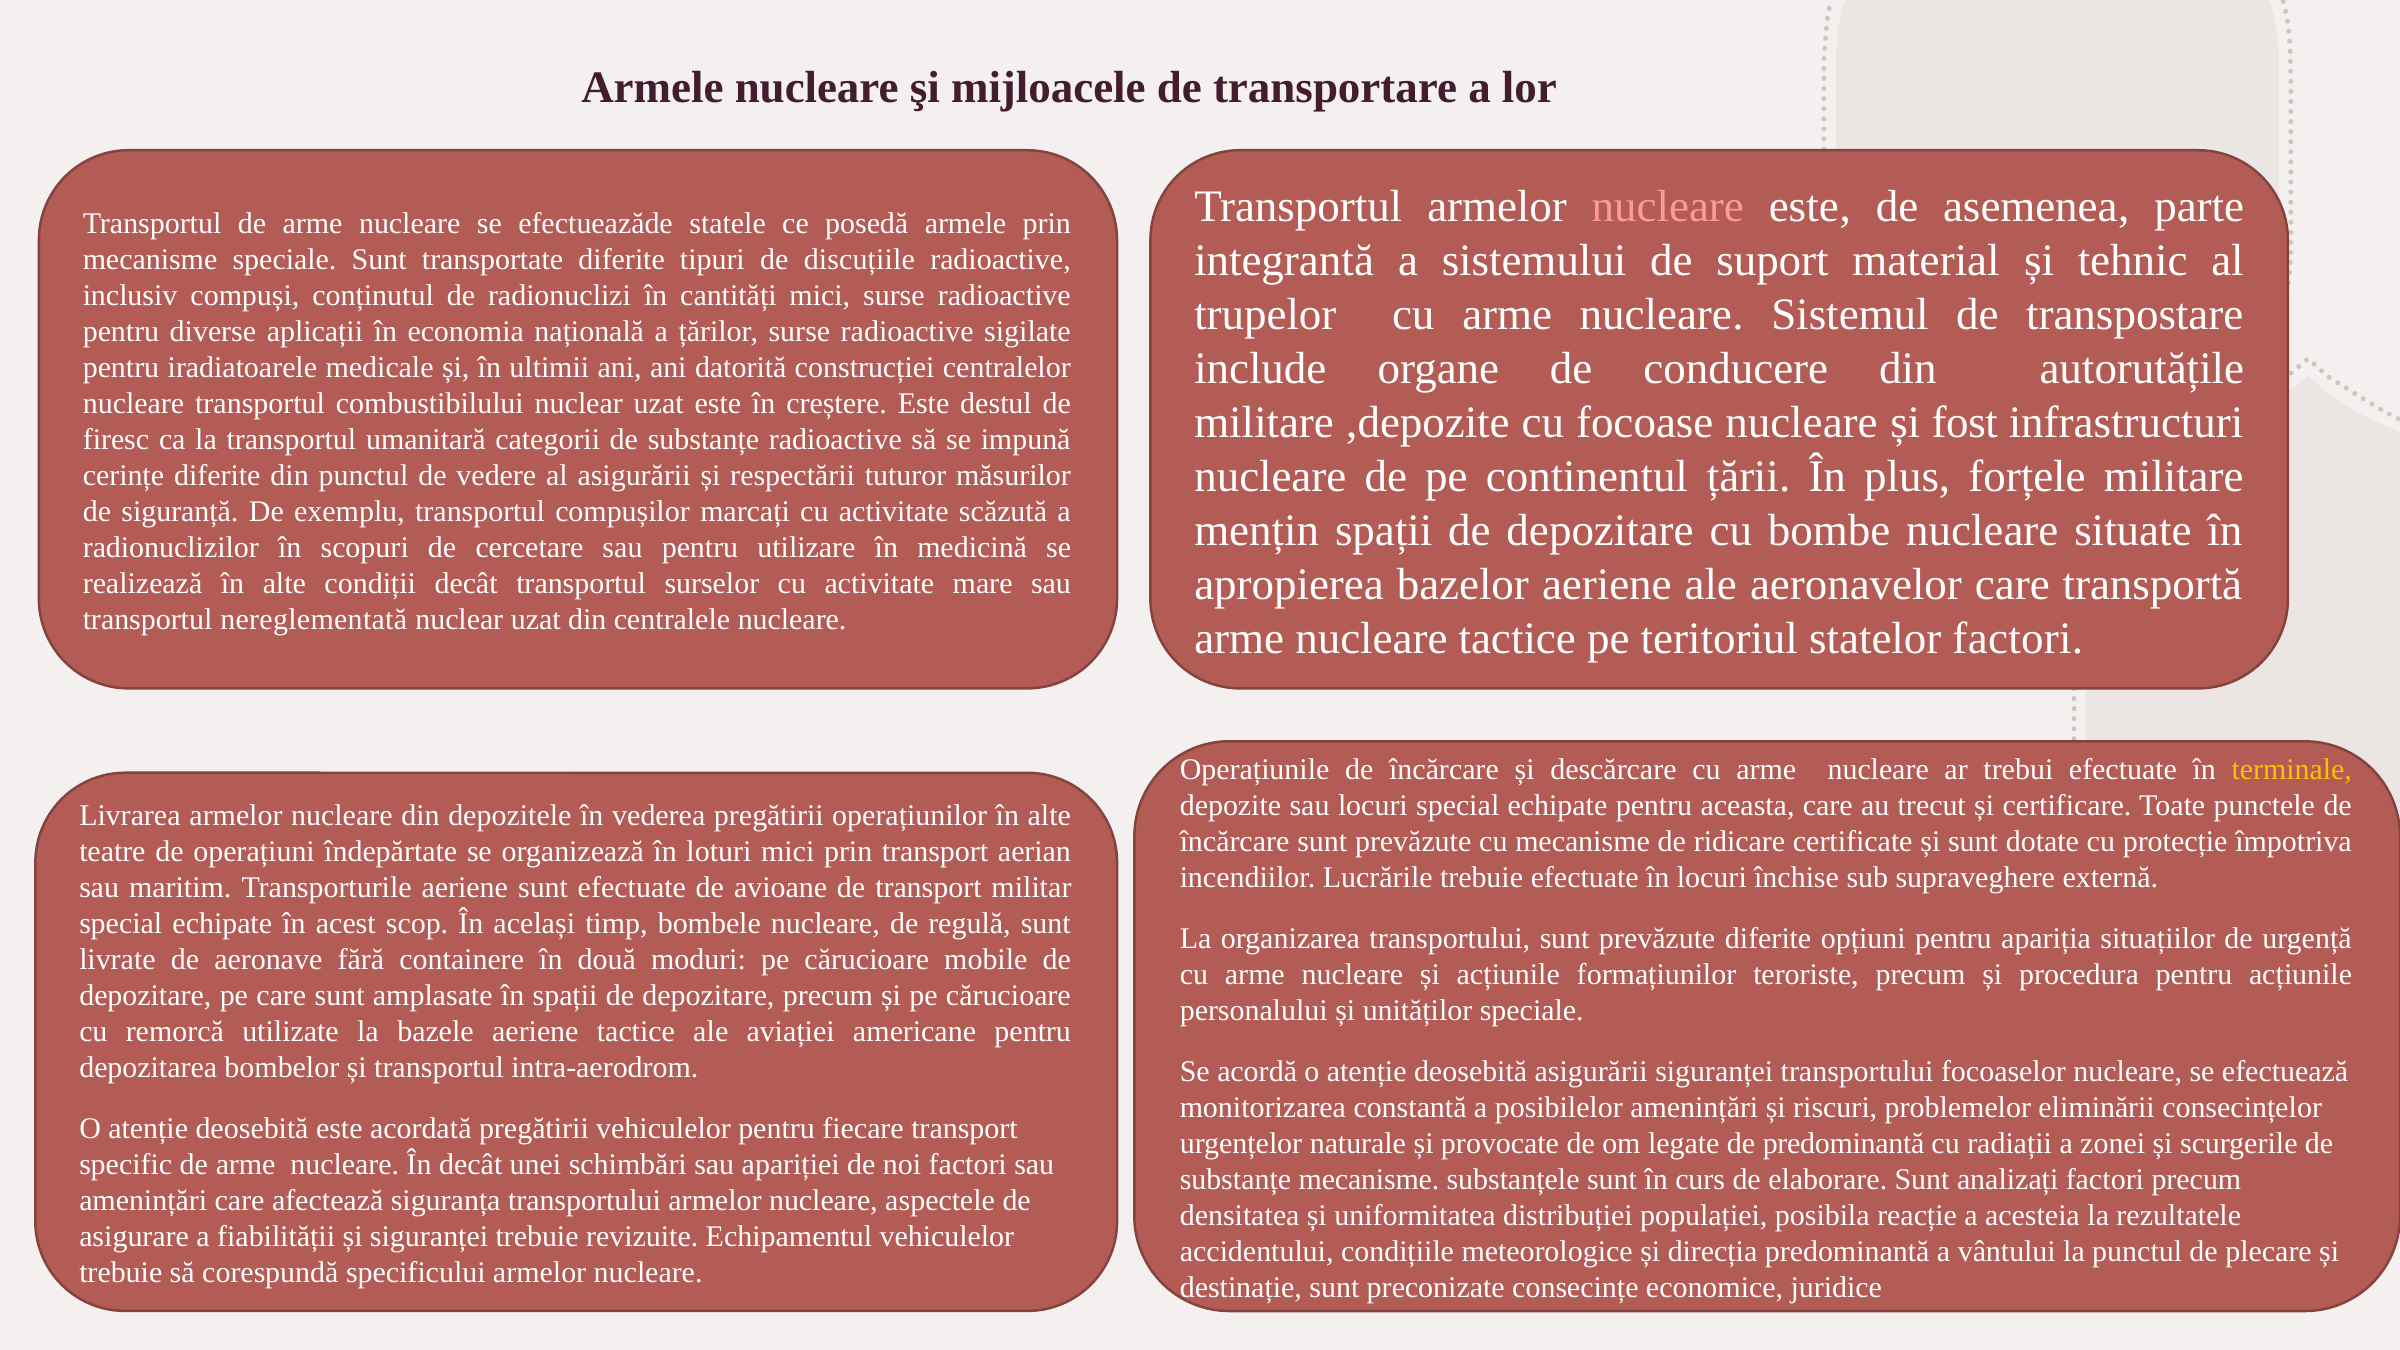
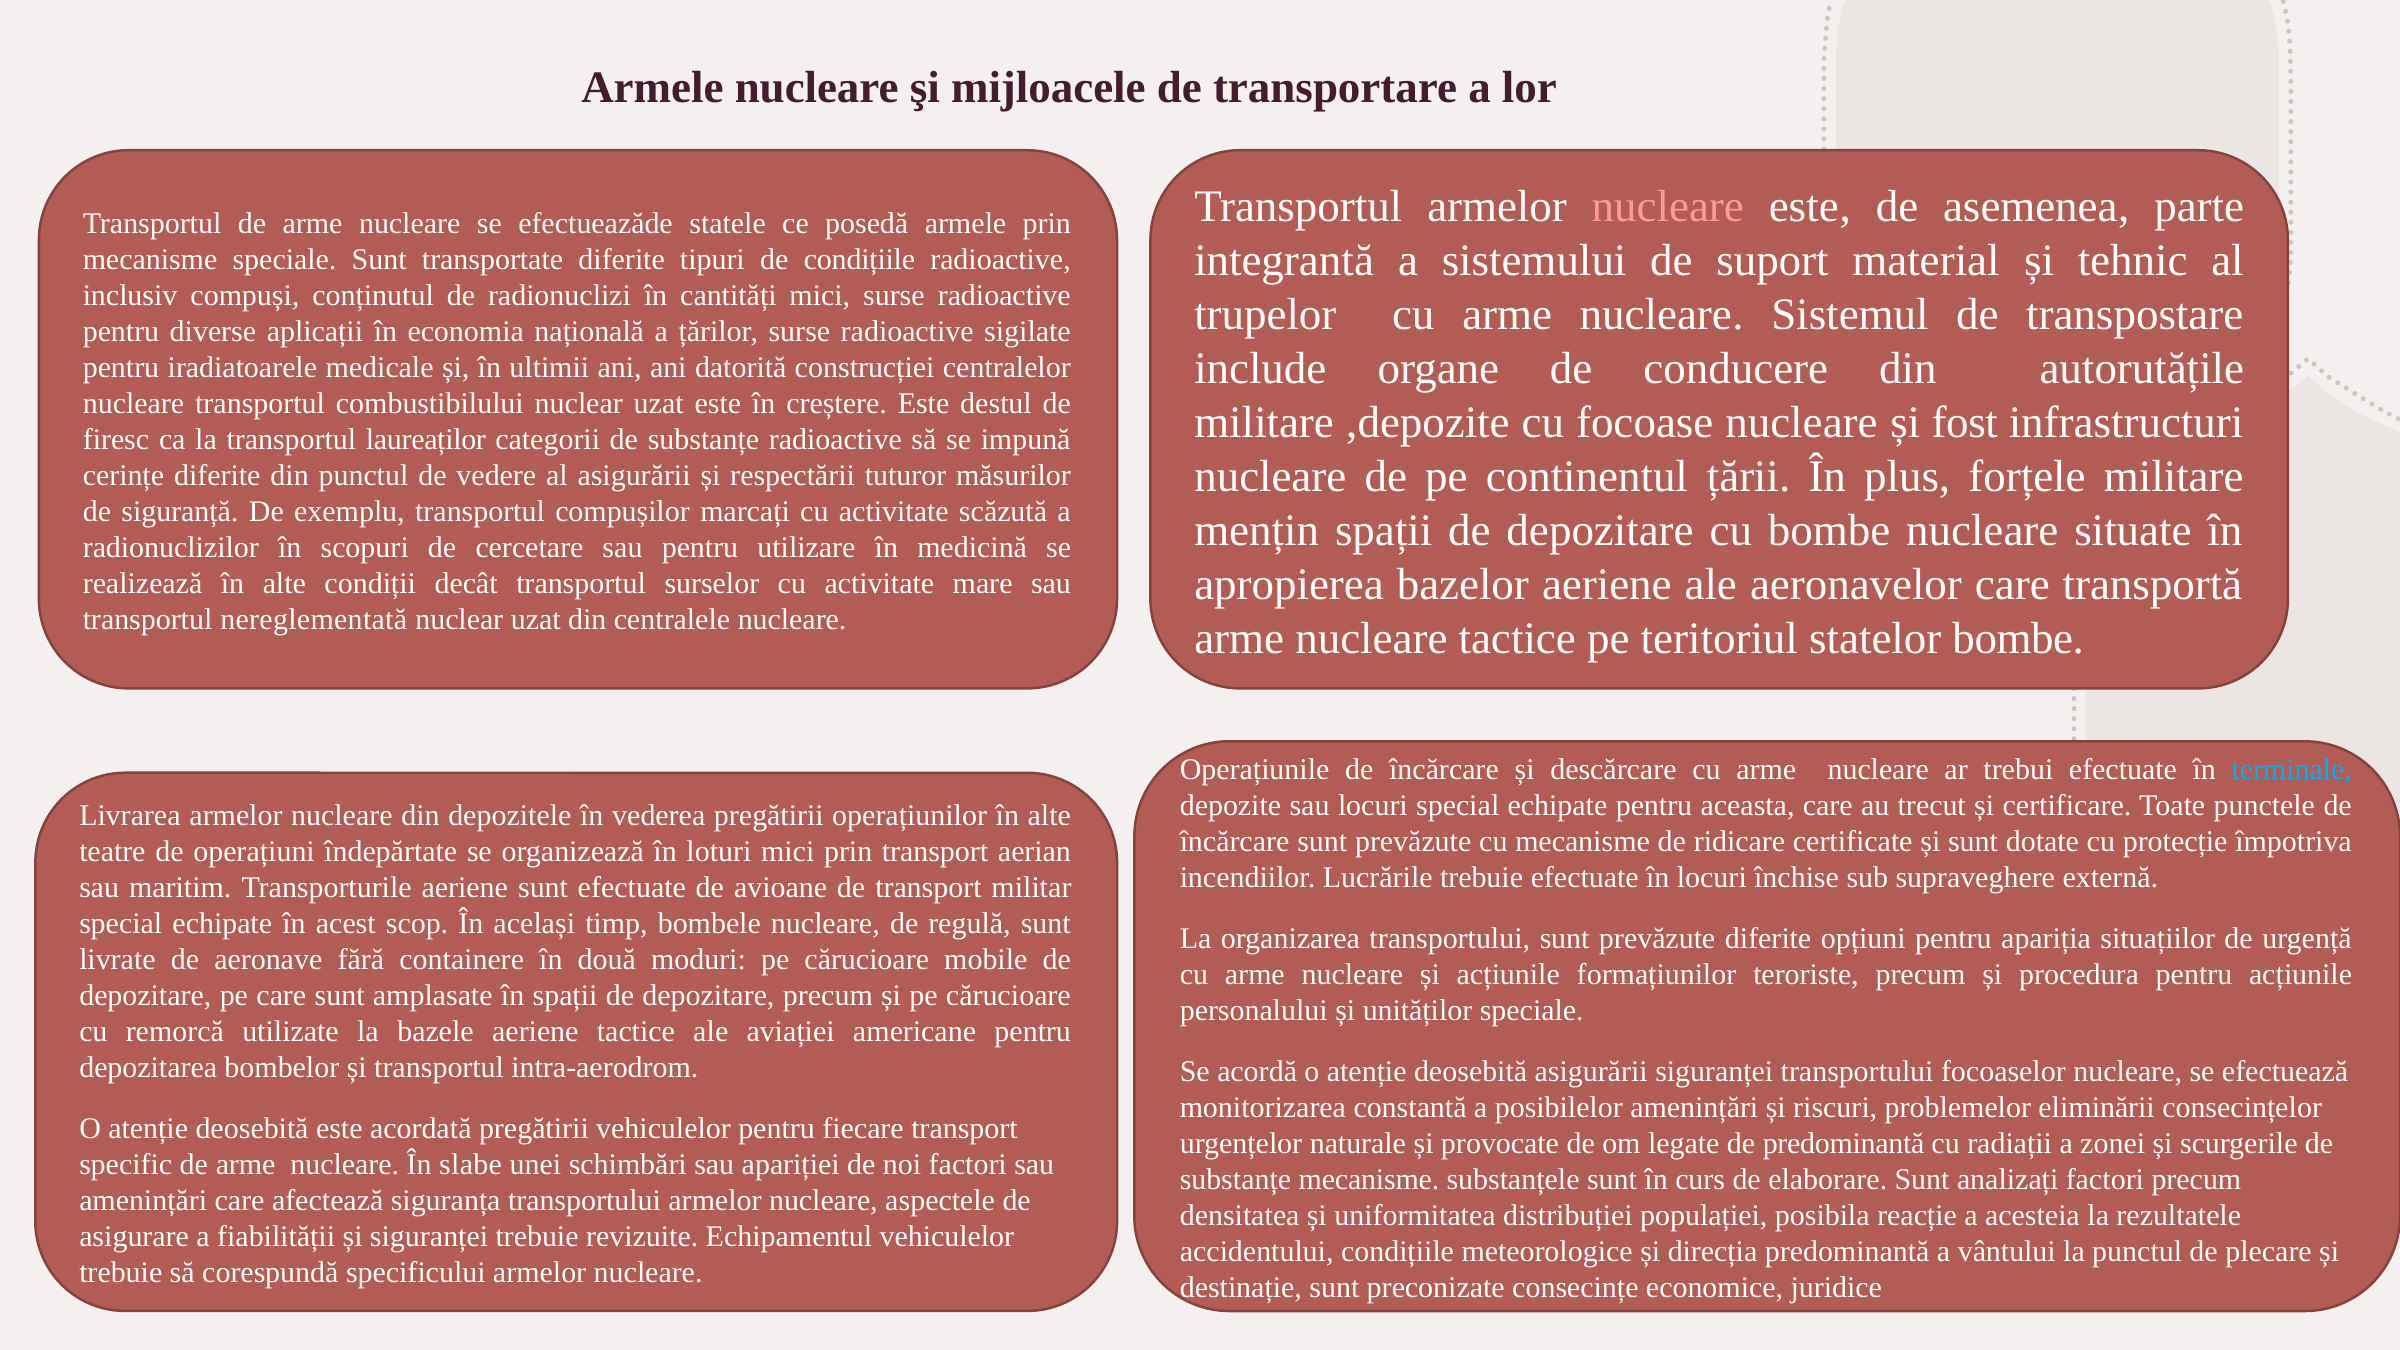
de discuțiile: discuțiile -> condițiile
umanitară: umanitară -> laureaților
statelor factori: factori -> bombe
terminale colour: yellow -> light blue
În decât: decât -> slabe
